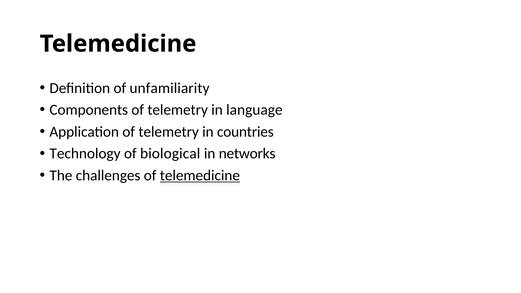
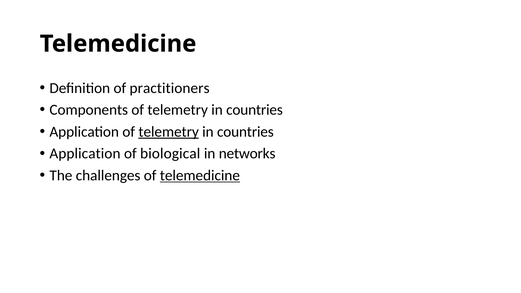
unfamiliarity: unfamiliarity -> practitioners
language at (254, 110): language -> countries
telemetry at (169, 132) underline: none -> present
Technology at (85, 154): Technology -> Application
